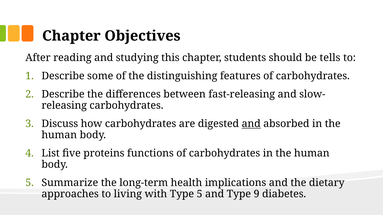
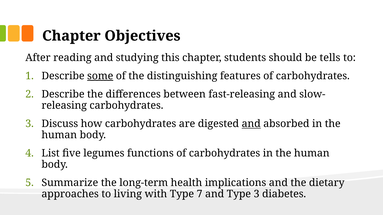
some underline: none -> present
proteins: proteins -> legumes
Type 5: 5 -> 7
Type 9: 9 -> 3
